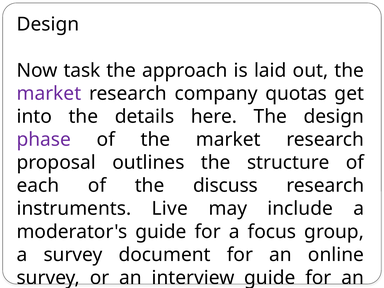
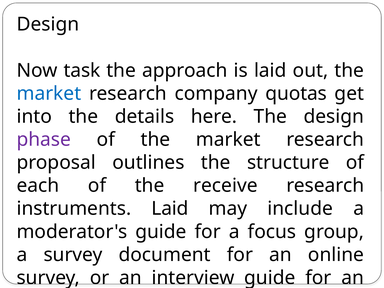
market at (49, 93) colour: purple -> blue
discuss: discuss -> receive
instruments Live: Live -> Laid
